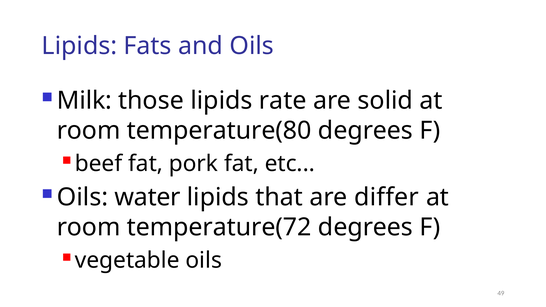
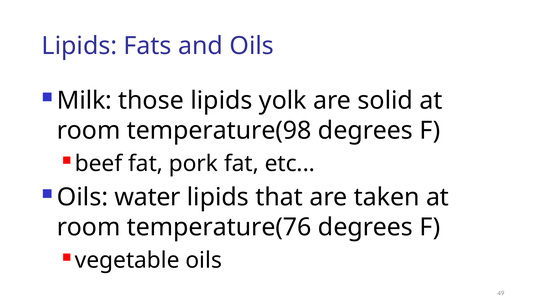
rate: rate -> yolk
temperature(80: temperature(80 -> temperature(98
differ: differ -> taken
temperature(72: temperature(72 -> temperature(76
